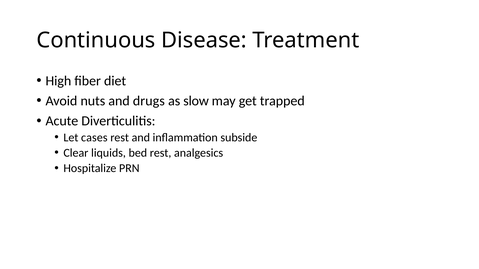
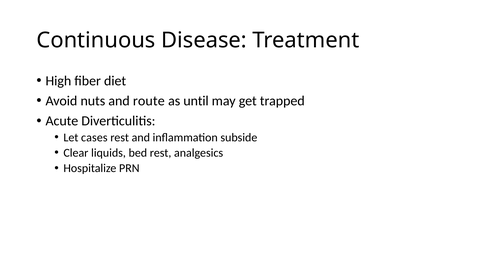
drugs: drugs -> route
slow: slow -> until
